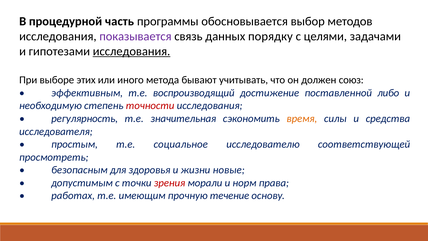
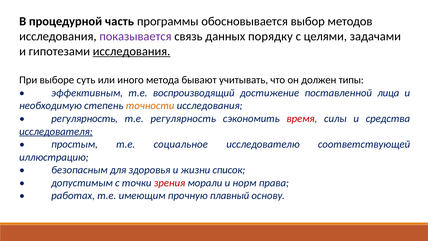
этих: этих -> суть
союз: союз -> типы
либо: либо -> лица
точности colour: red -> orange
т.е значительная: значительная -> регулярность
время colour: orange -> red
исследователя underline: none -> present
просмотреть: просмотреть -> иллюстрацию
новые: новые -> список
течение: течение -> плавный
